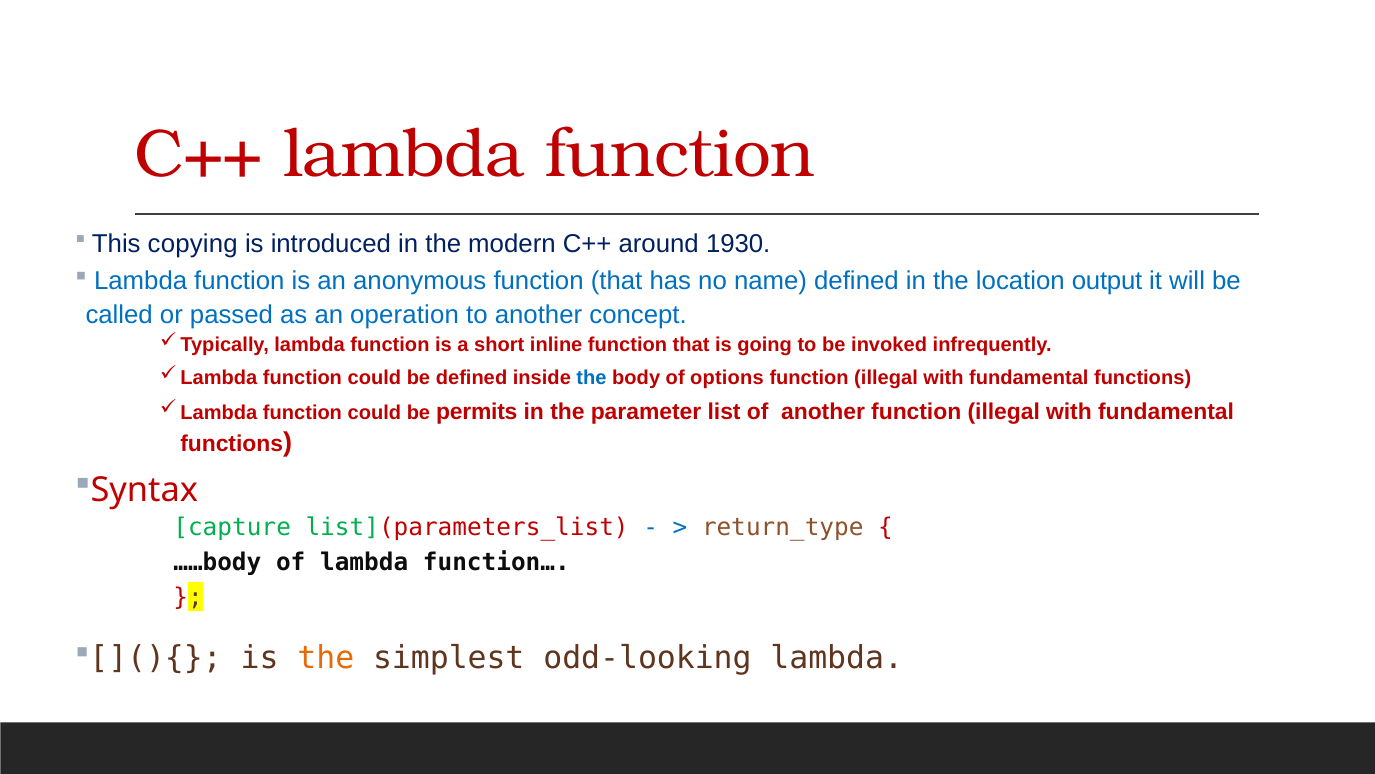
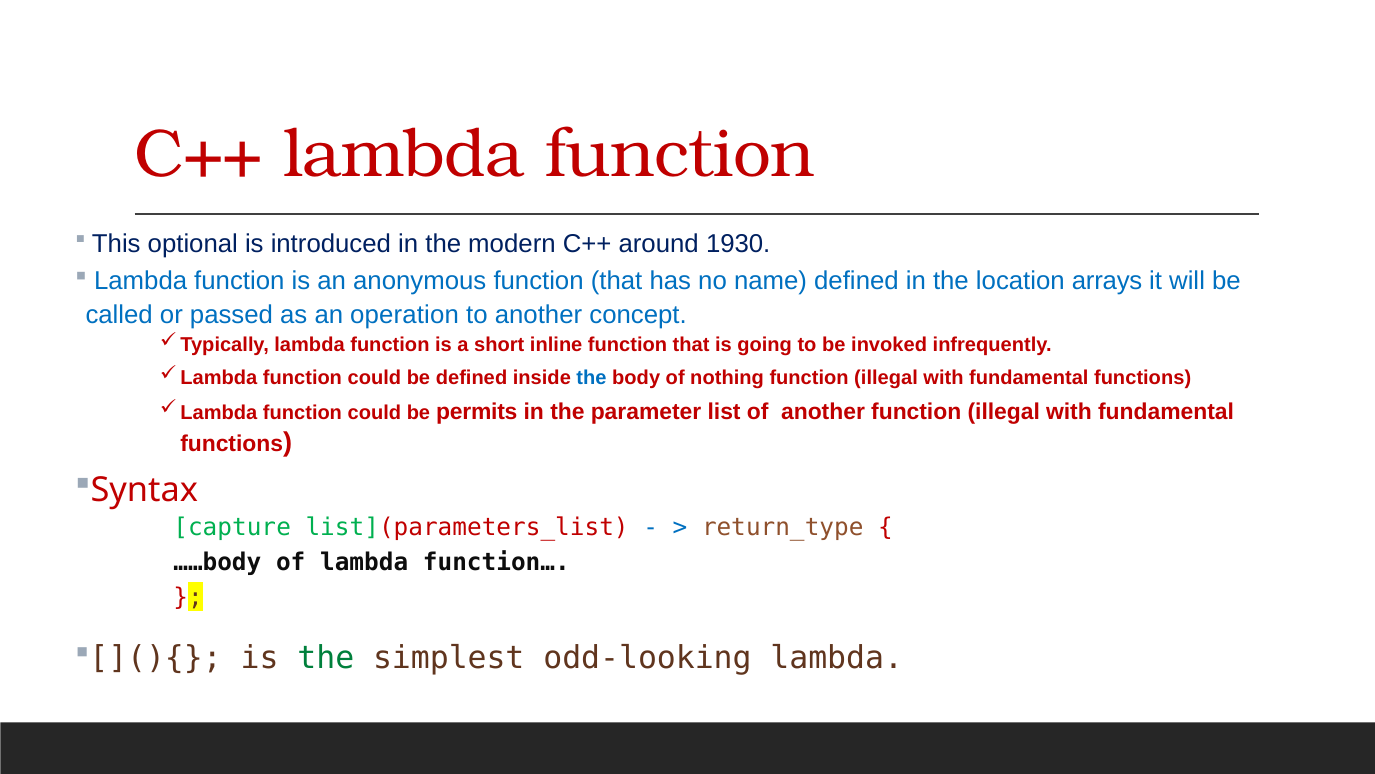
copying: copying -> optional
output: output -> arrays
options: options -> nothing
the at (326, 658) colour: orange -> green
